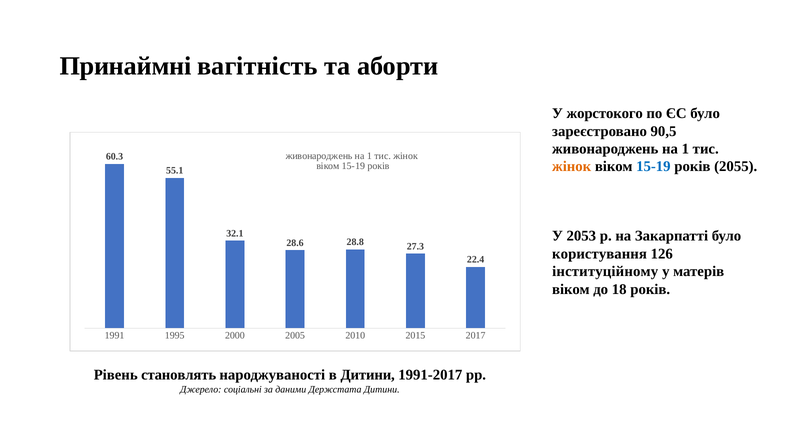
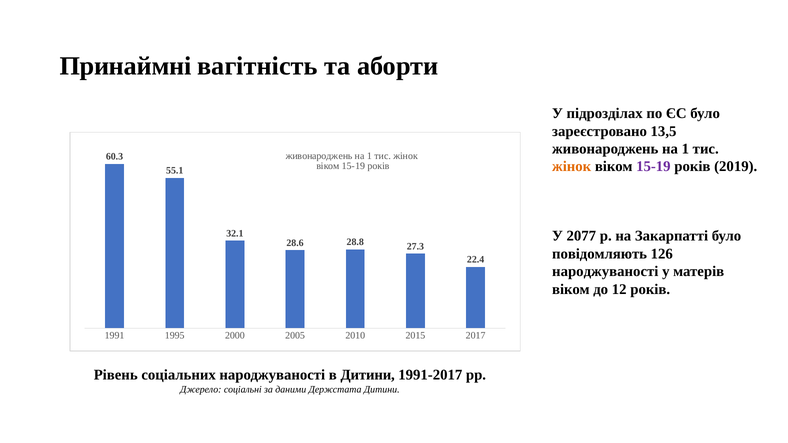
жорстокого: жорстокого -> підрозділах
90,5: 90,5 -> 13,5
15-19 at (653, 167) colour: blue -> purple
2055: 2055 -> 2019
2053: 2053 -> 2077
користування: користування -> повідомляють
інституційному at (605, 272): інституційному -> народжуваності
18: 18 -> 12
становлять: становлять -> соціальних
